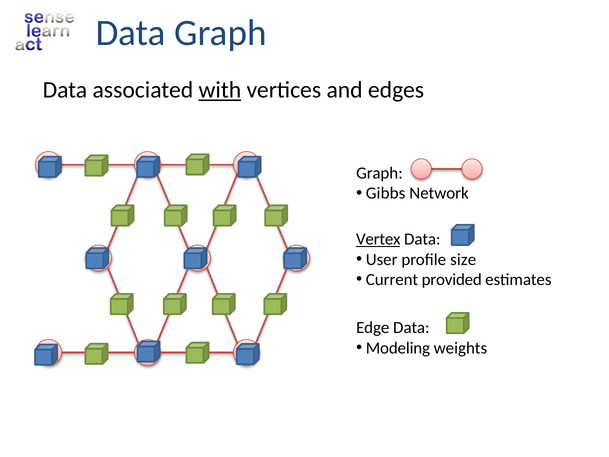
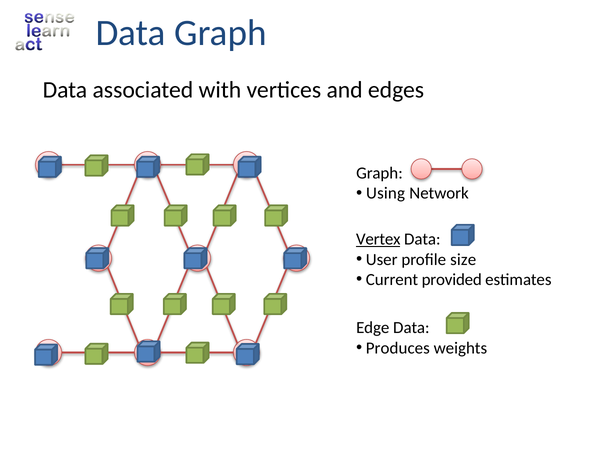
with underline: present -> none
Gibbs: Gibbs -> Using
Modeling: Modeling -> Produces
